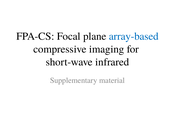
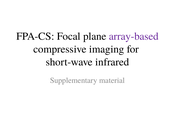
array-based colour: blue -> purple
